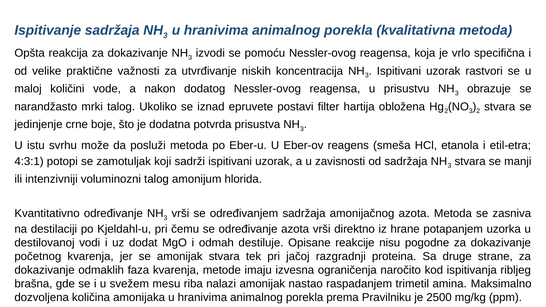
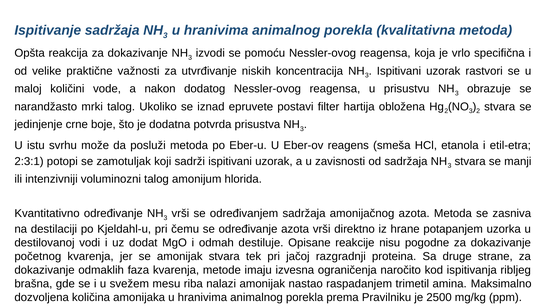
4:3:1: 4:3:1 -> 2:3:1
